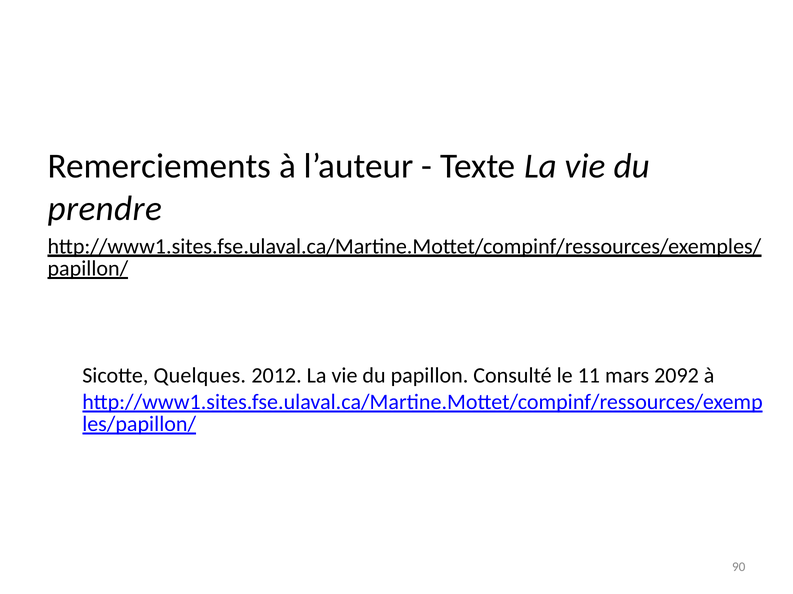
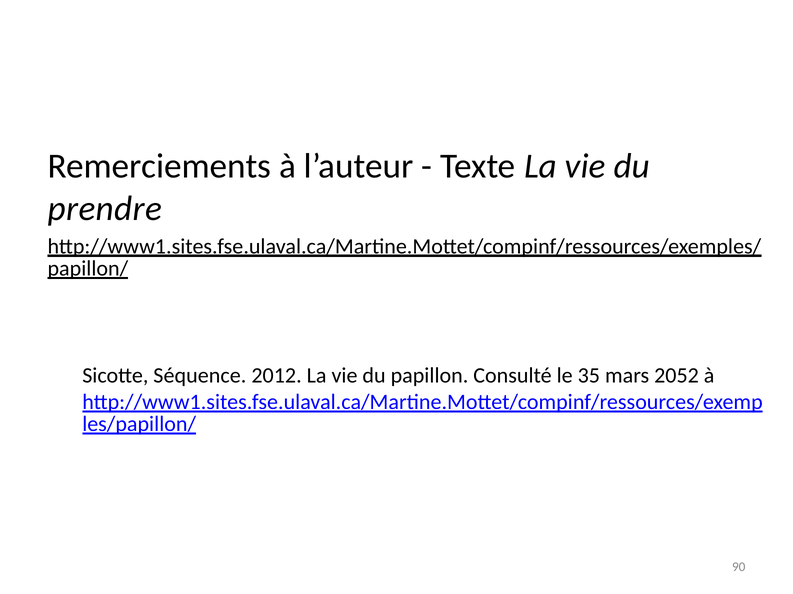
Quelques: Quelques -> Séquence
11: 11 -> 35
2092: 2092 -> 2052
